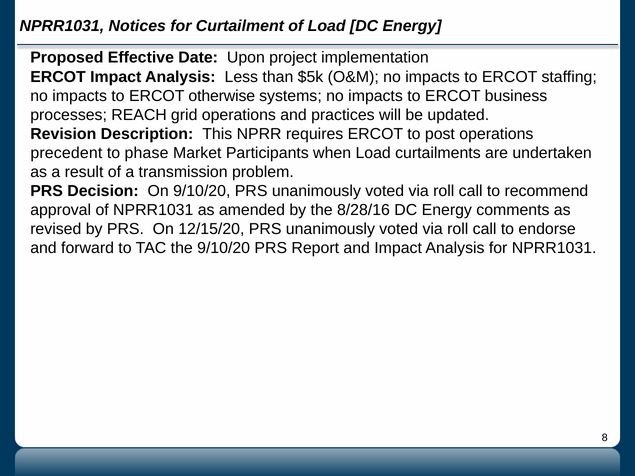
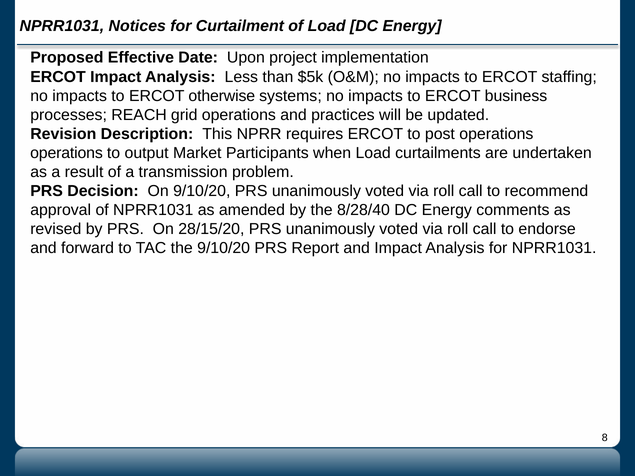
precedent at (66, 153): precedent -> operations
phase: phase -> output
8/28/16: 8/28/16 -> 8/28/40
12/15/20: 12/15/20 -> 28/15/20
